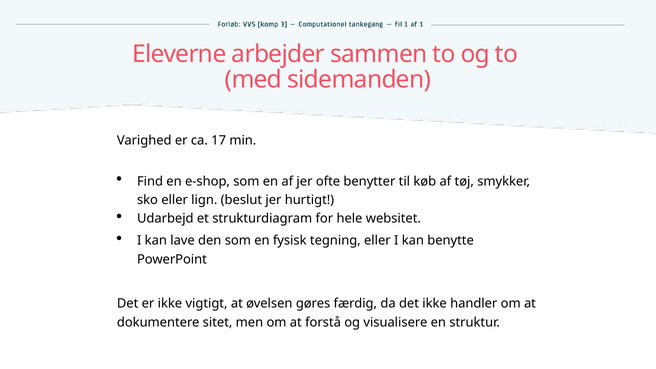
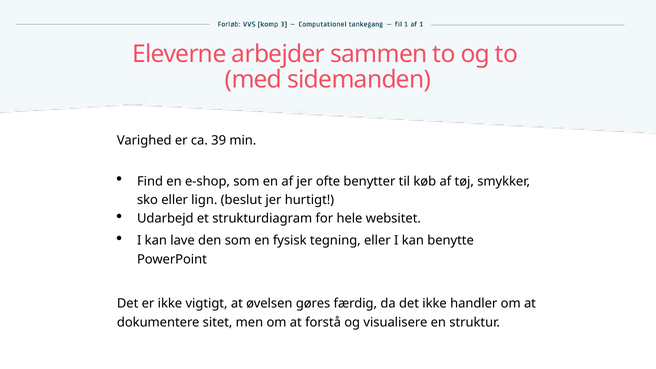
17: 17 -> 39
